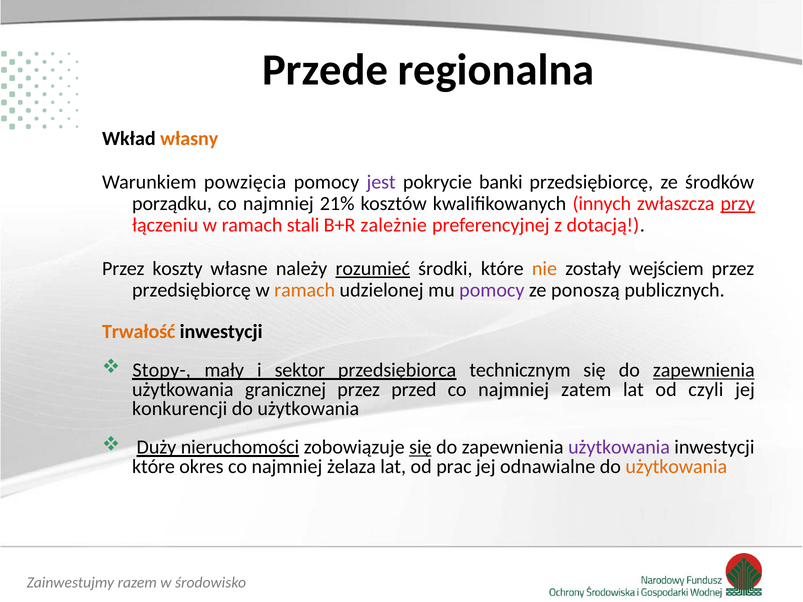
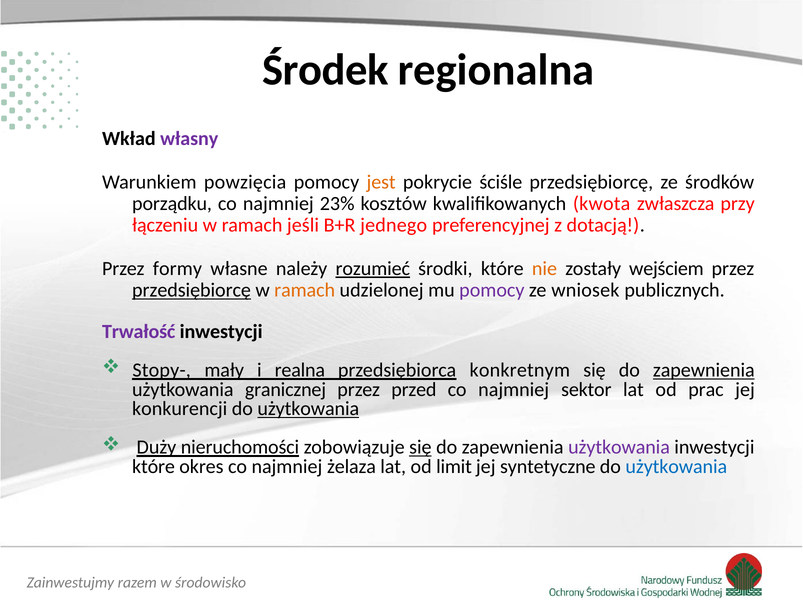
Przede: Przede -> Środek
własny colour: orange -> purple
jest colour: purple -> orange
banki: banki -> ściśle
21%: 21% -> 23%
innych: innych -> kwota
przy underline: present -> none
stali: stali -> jeśli
zależnie: zależnie -> jednego
koszty: koszty -> formy
przedsiębiorcę at (192, 290) underline: none -> present
ponoszą: ponoszą -> wniosek
Trwałość colour: orange -> purple
sektor: sektor -> realna
technicznym: technicznym -> konkretnym
zatem: zatem -> sektor
czyli: czyli -> prac
użytkowania at (308, 409) underline: none -> present
prac: prac -> limit
odnawialne: odnawialne -> syntetyczne
użytkowania at (676, 467) colour: orange -> blue
